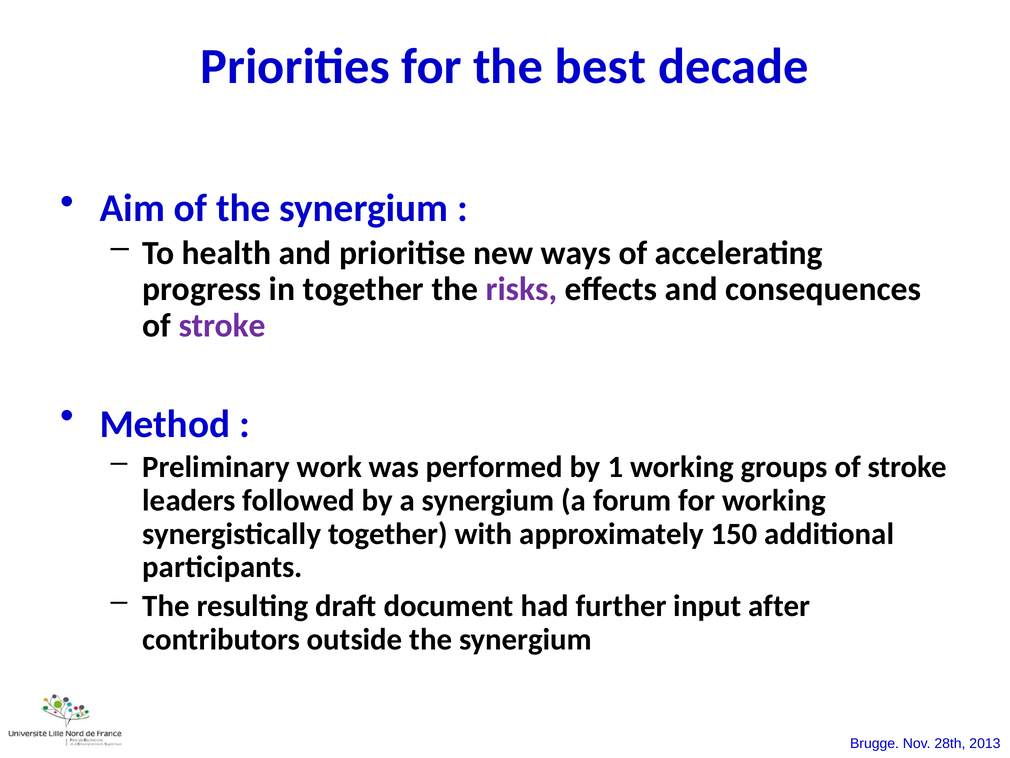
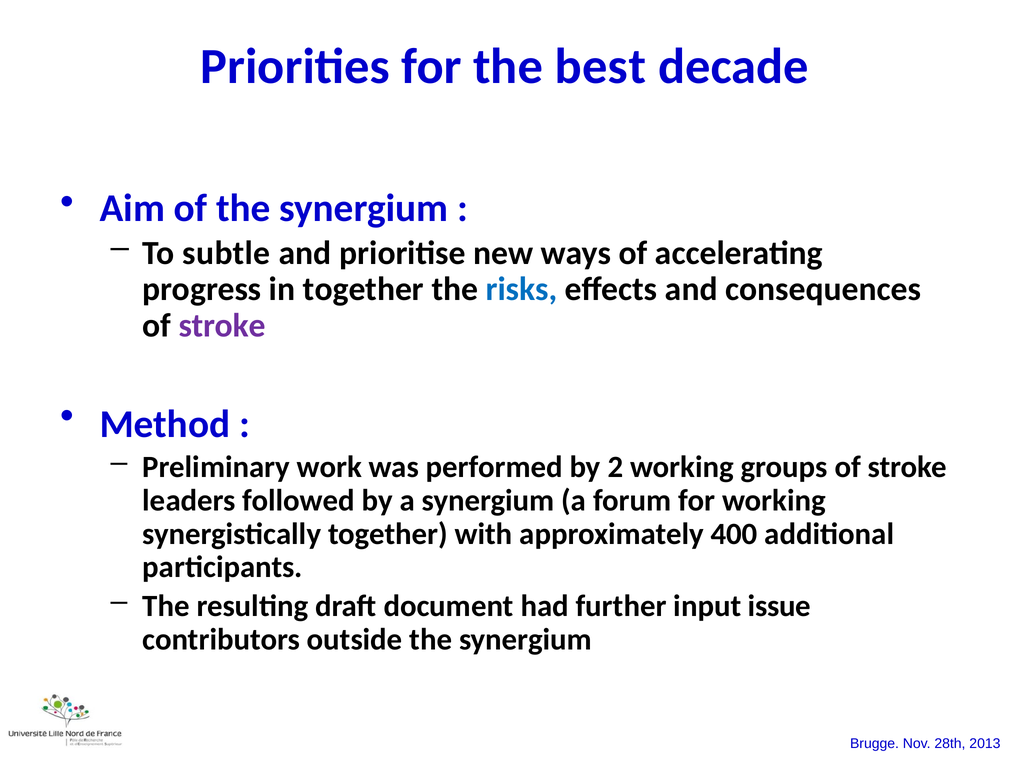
health: health -> subtle
risks colour: purple -> blue
1: 1 -> 2
150: 150 -> 400
after: after -> issue
